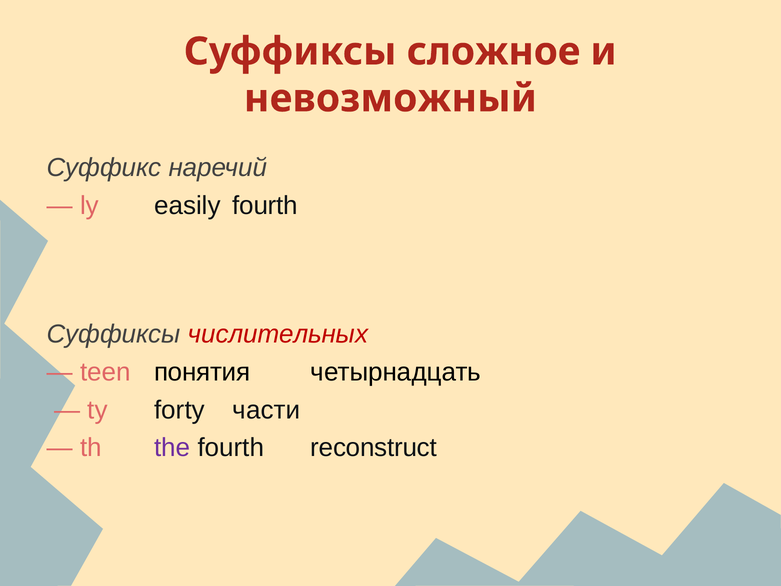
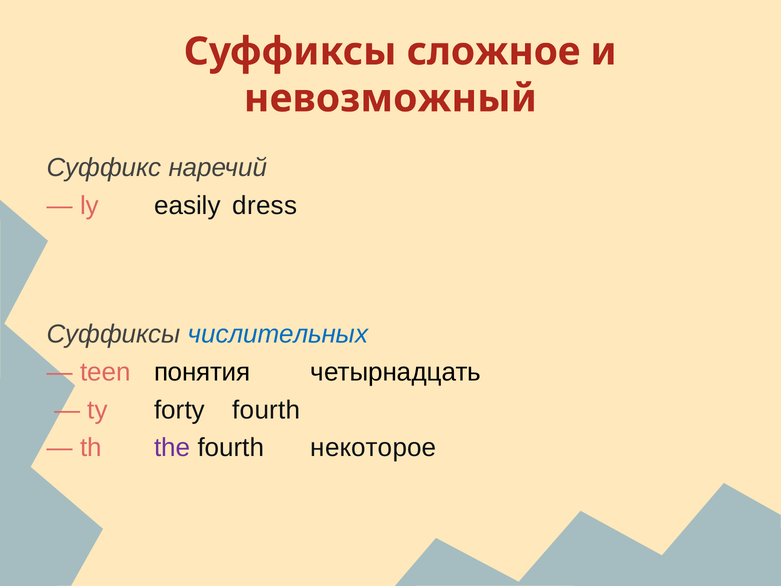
easily fourth: fourth -> dress
числительных colour: red -> blue
forty части: части -> fourth
reconstruct: reconstruct -> некоторое
